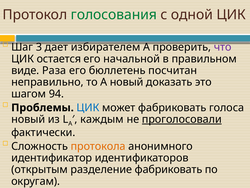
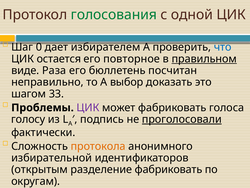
3: 3 -> 0
что colour: purple -> blue
начальной: начальной -> повторное
правильном underline: none -> present
A новый: новый -> выбор
94: 94 -> 33
ЦИК at (88, 107) colour: blue -> purple
новый at (28, 119): новый -> голосу
каждым: каждым -> подпись
идентификатор: идентификатор -> избирательной
